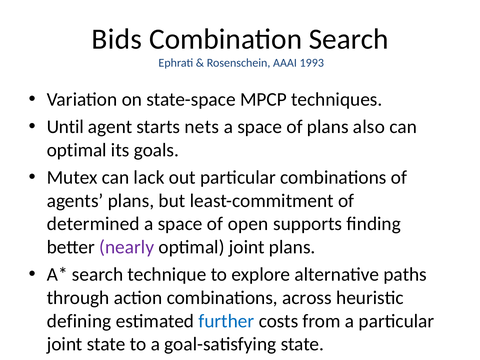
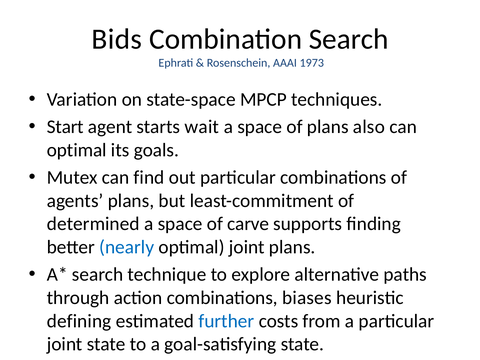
1993: 1993 -> 1973
Until: Until -> Start
nets: nets -> wait
lack: lack -> find
open: open -> carve
nearly colour: purple -> blue
across: across -> biases
